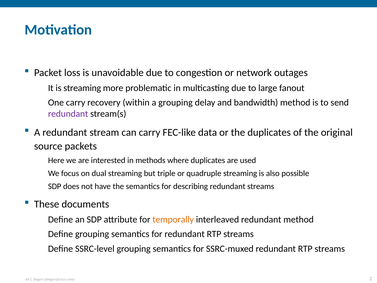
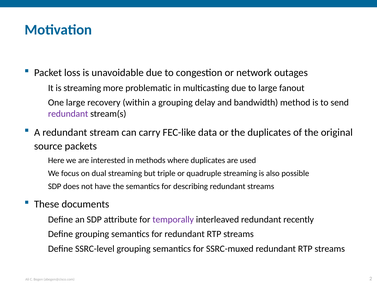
One carry: carry -> large
temporally colour: orange -> purple
redundant method: method -> recently
